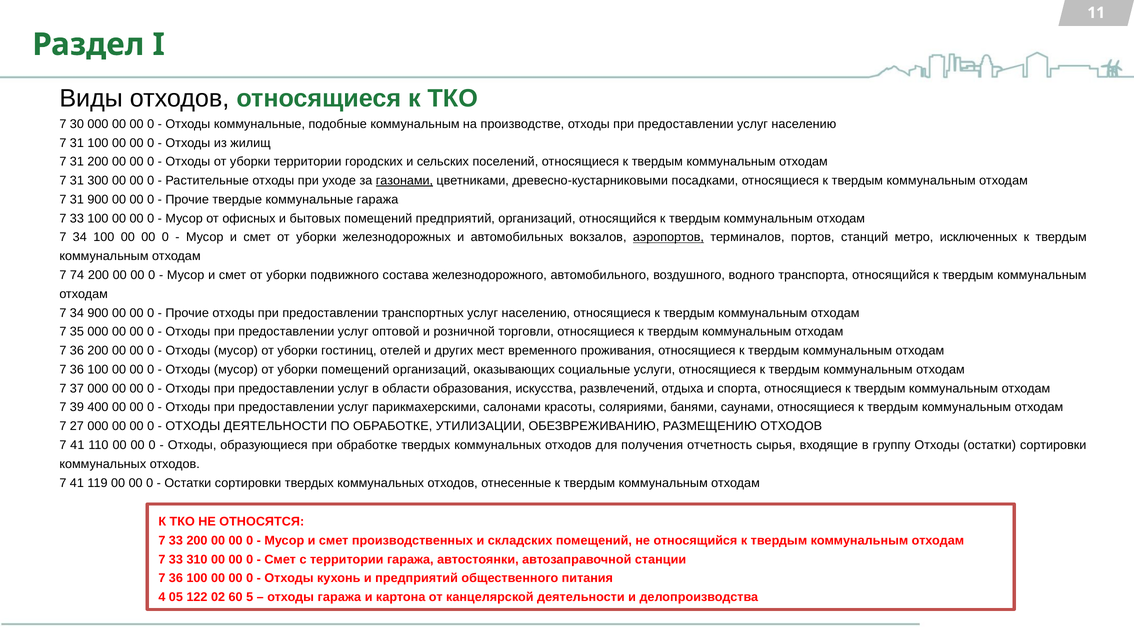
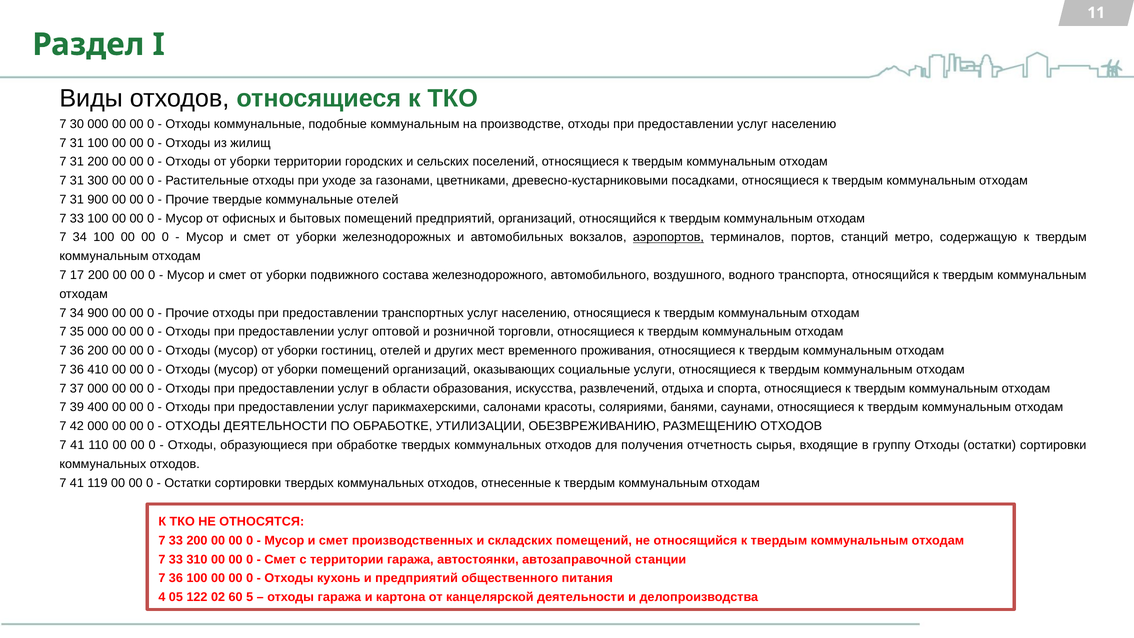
газонами underline: present -> none
коммунальные гаража: гаража -> отелей
исключенных: исключенных -> содержащую
74: 74 -> 17
100 at (98, 369): 100 -> 410
27: 27 -> 42
